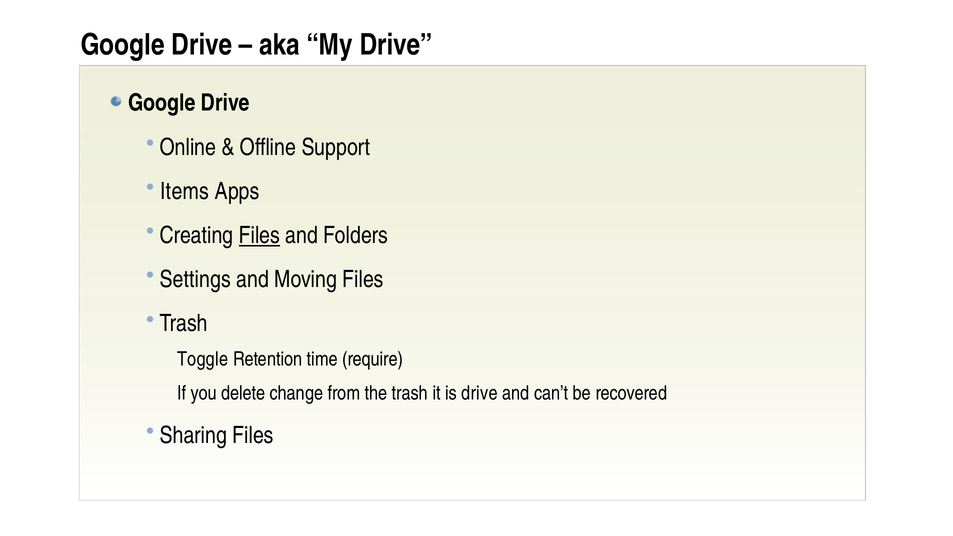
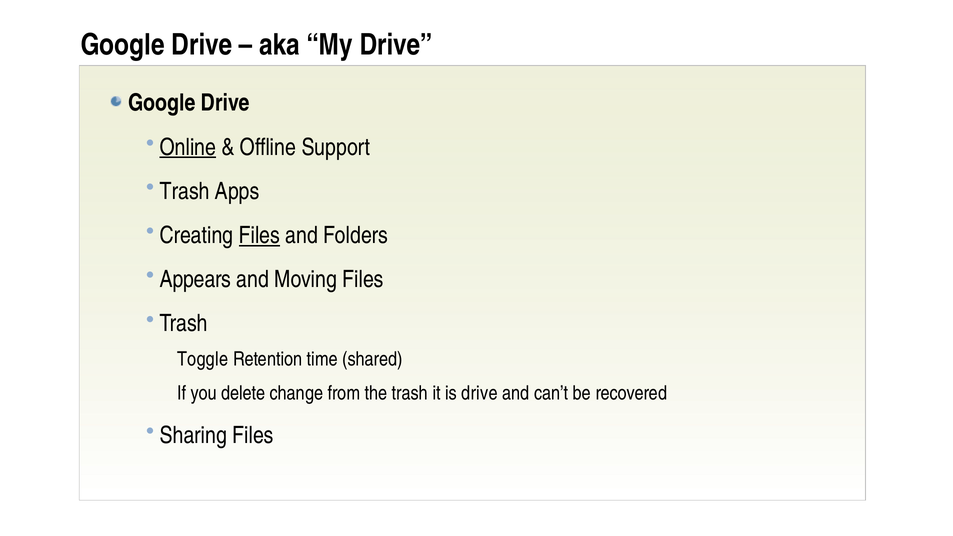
Online underline: none -> present
Items at (185, 191): Items -> Trash
Settings: Settings -> Appears
require: require -> shared
